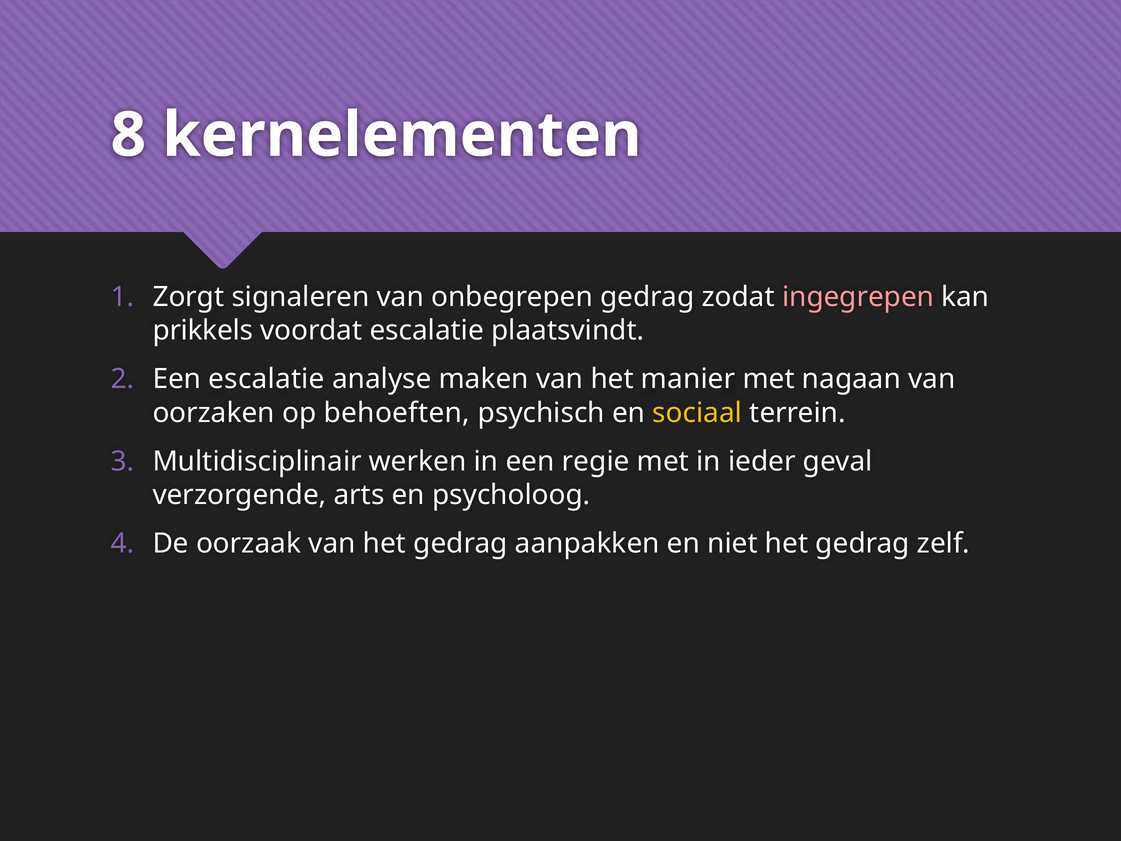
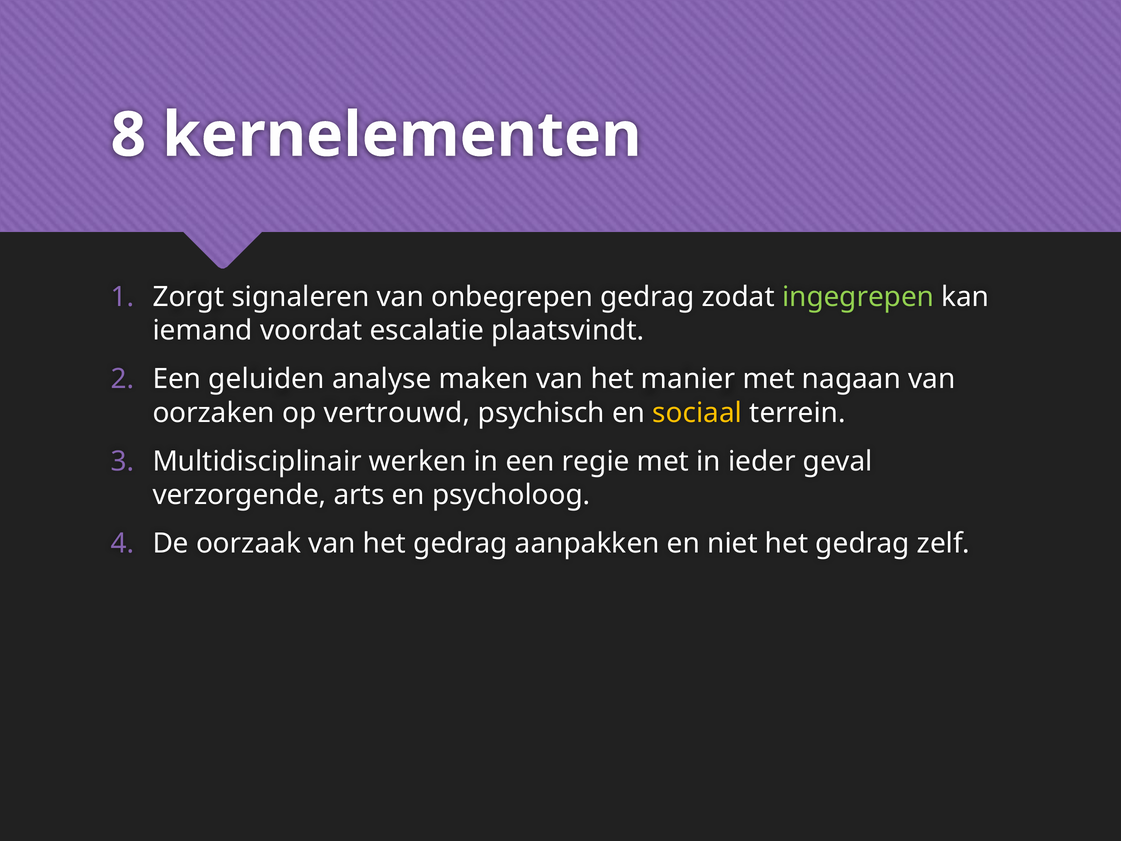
ingegrepen colour: pink -> light green
prikkels: prikkels -> iemand
Een escalatie: escalatie -> geluiden
behoeften: behoeften -> vertrouwd
